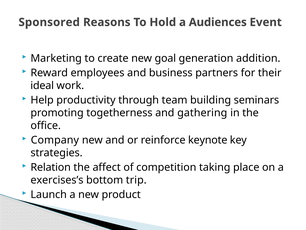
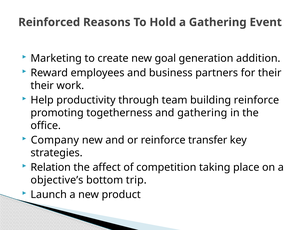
Sponsored: Sponsored -> Reinforced
a Audiences: Audiences -> Gathering
ideal at (42, 85): ideal -> their
building seminars: seminars -> reinforce
keynote: keynote -> transfer
exercises’s: exercises’s -> objective’s
